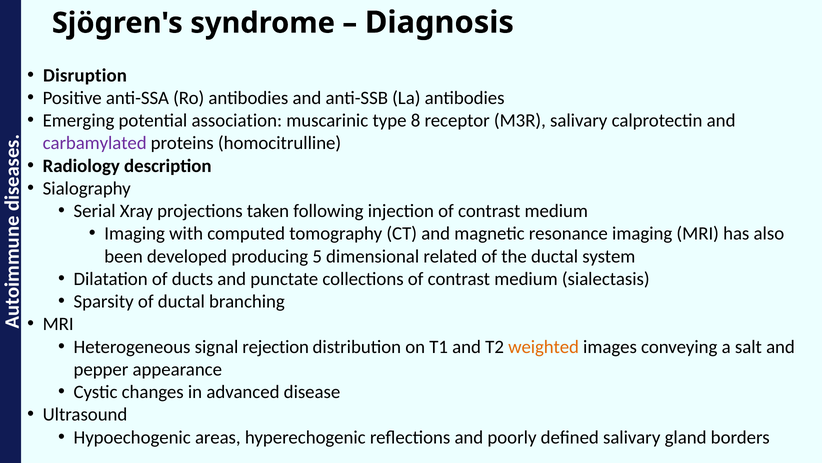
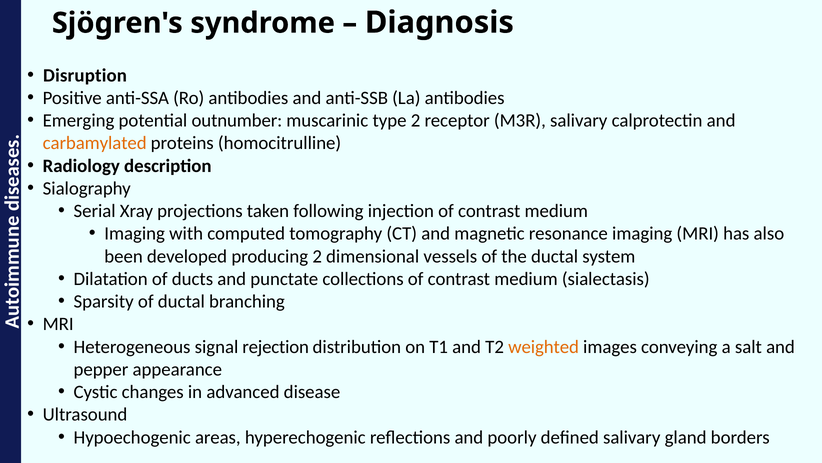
association: association -> outnumber
type 8: 8 -> 2
carbamylated colour: purple -> orange
producing 5: 5 -> 2
related: related -> vessels
